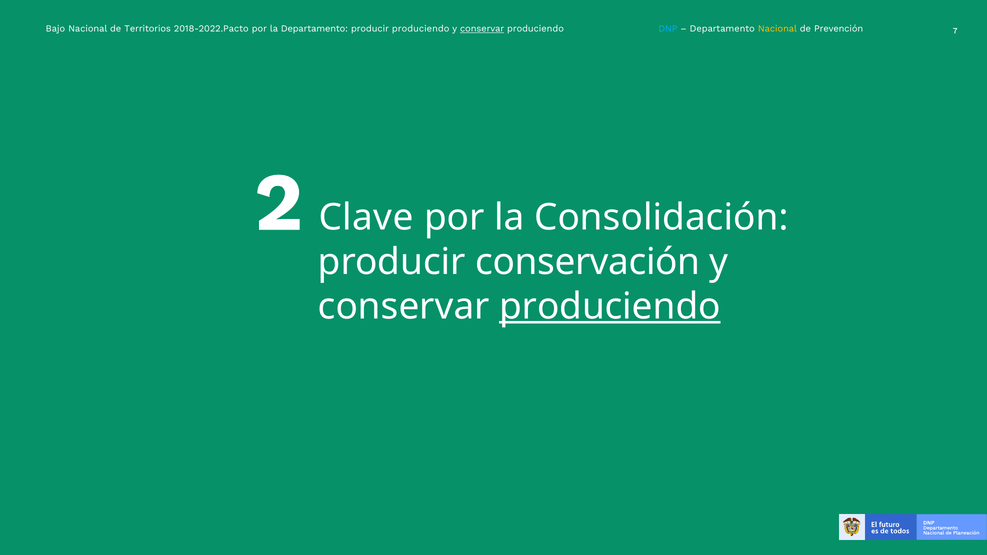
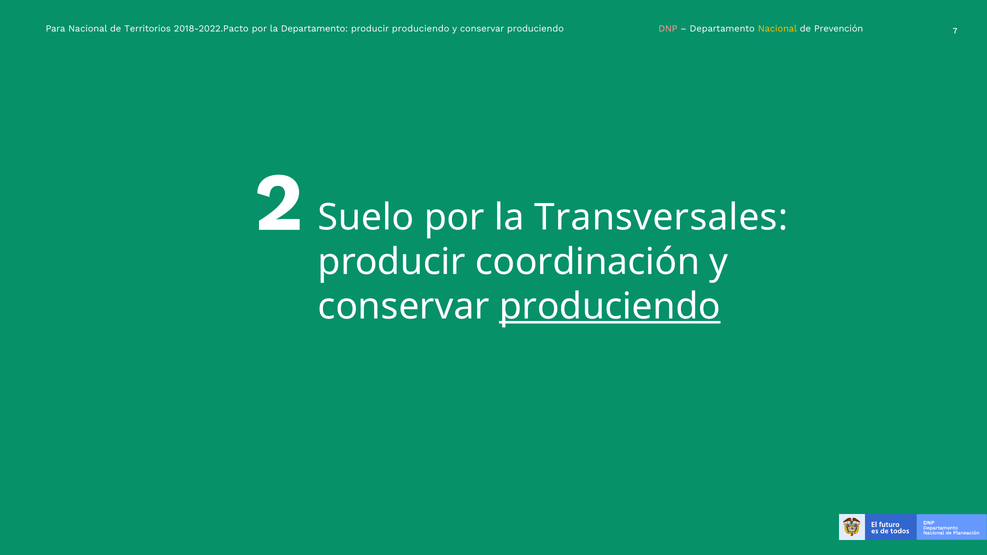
Bajo: Bajo -> Para
conservar at (482, 29) underline: present -> none
DNP colour: light blue -> pink
Clave: Clave -> Suelo
Consolidación: Consolidación -> Transversales
conservación: conservación -> coordinación
